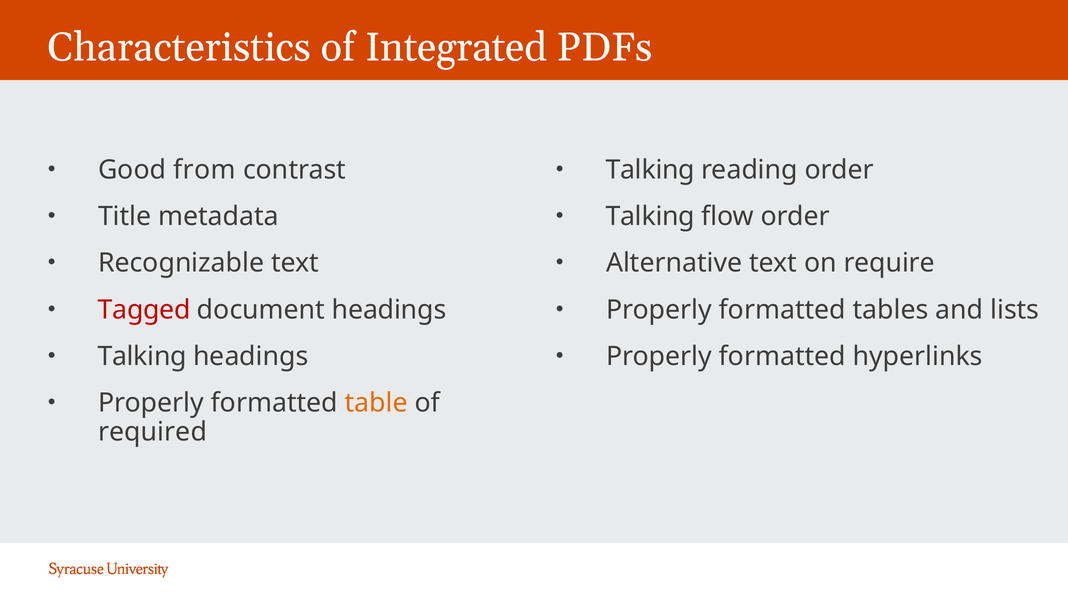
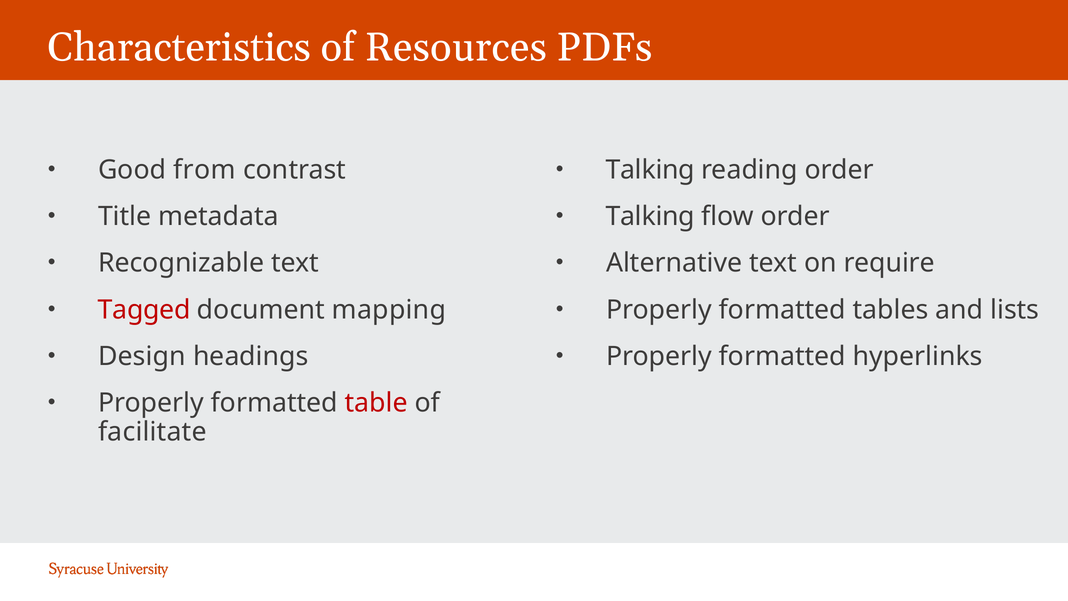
Integrated: Integrated -> Resources
document headings: headings -> mapping
Talking at (142, 356): Talking -> Design
table colour: orange -> red
required: required -> facilitate
